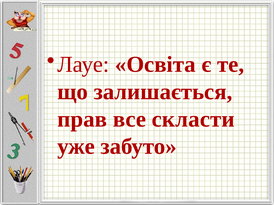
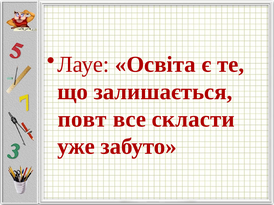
прав: прав -> повт
